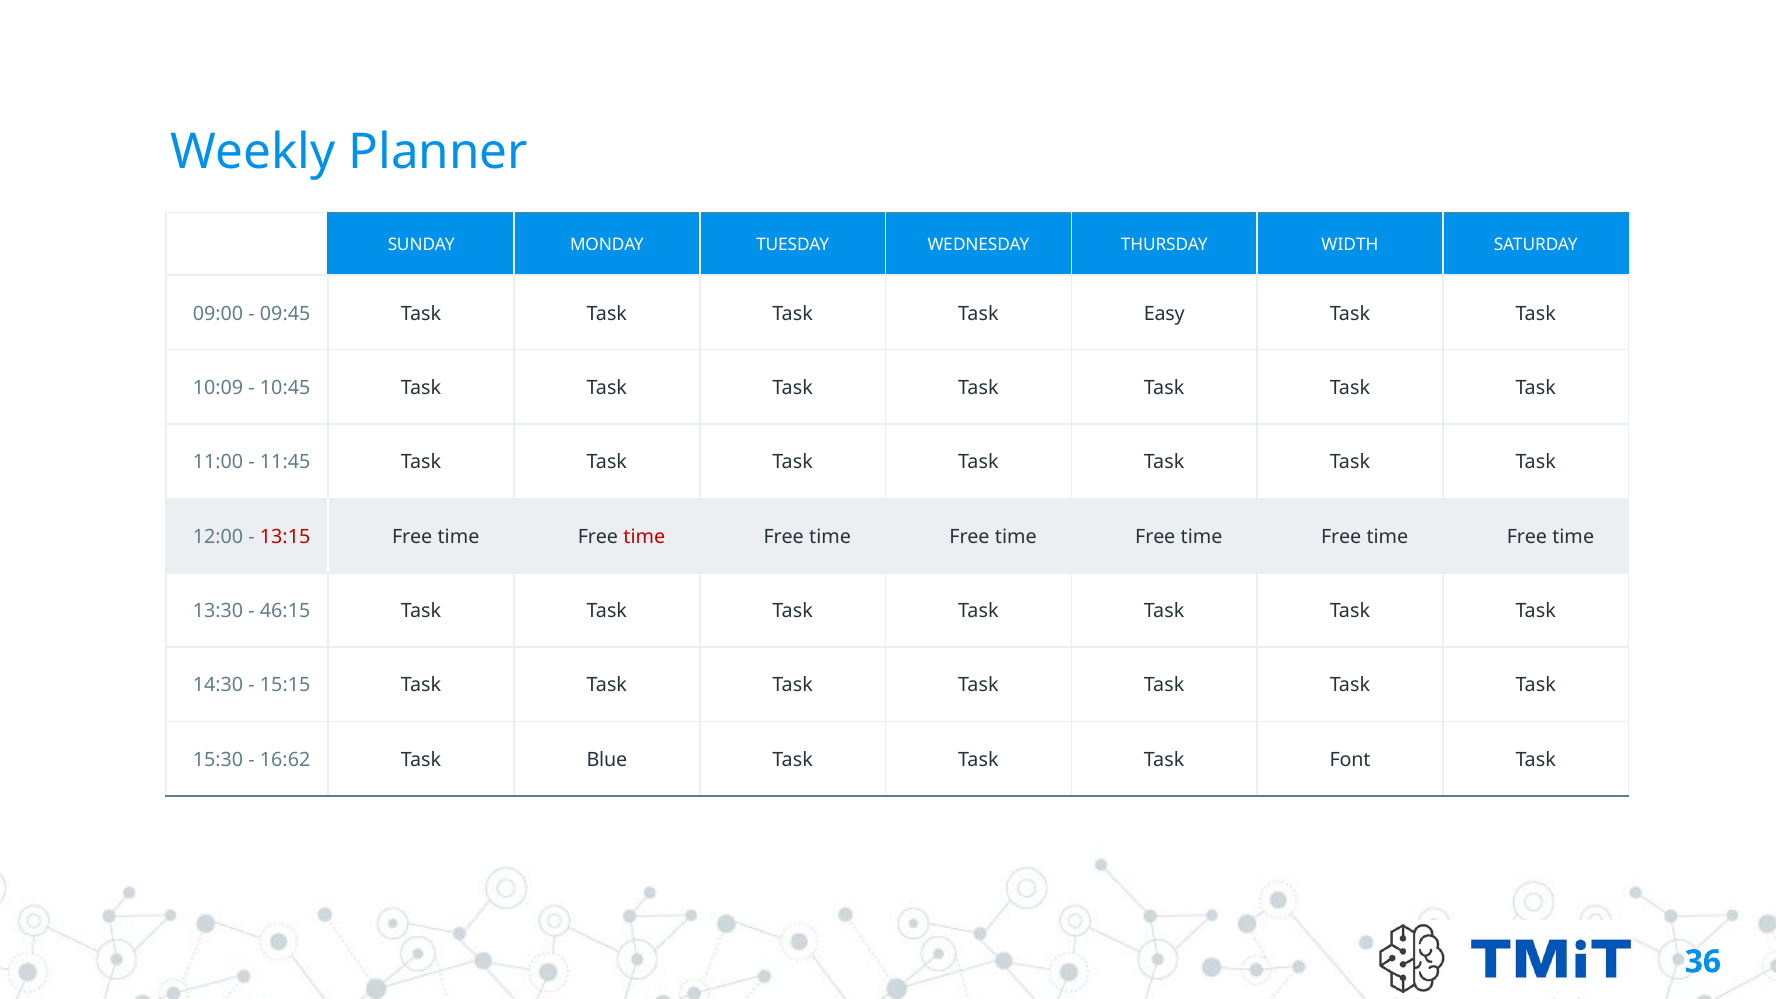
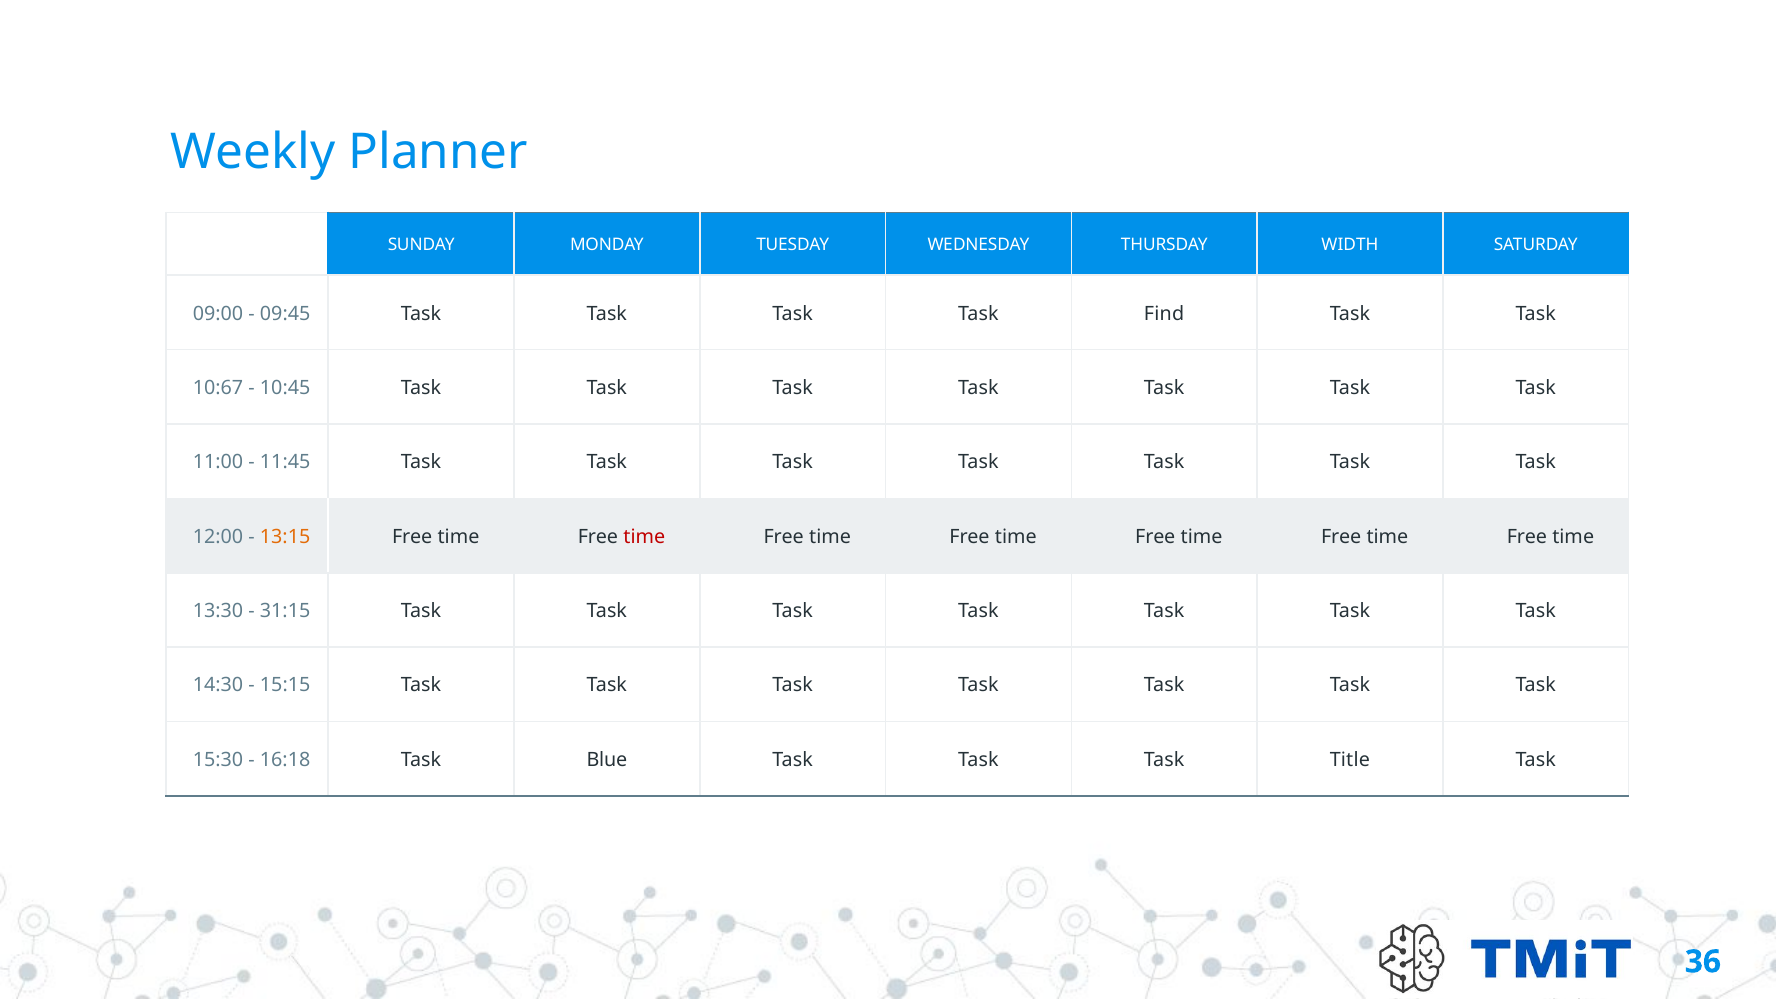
Easy: Easy -> Find
10:09: 10:09 -> 10:67
13:15 colour: red -> orange
46:15: 46:15 -> 31:15
16:62: 16:62 -> 16:18
Font: Font -> Title
